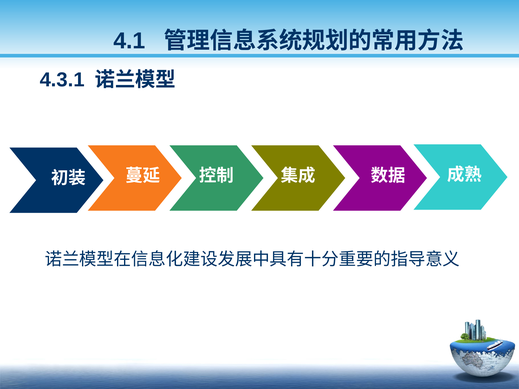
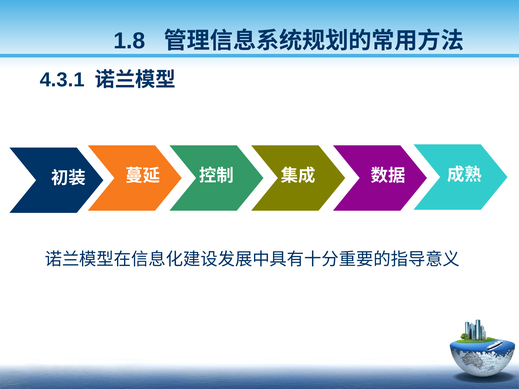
4.1: 4.1 -> 1.8
